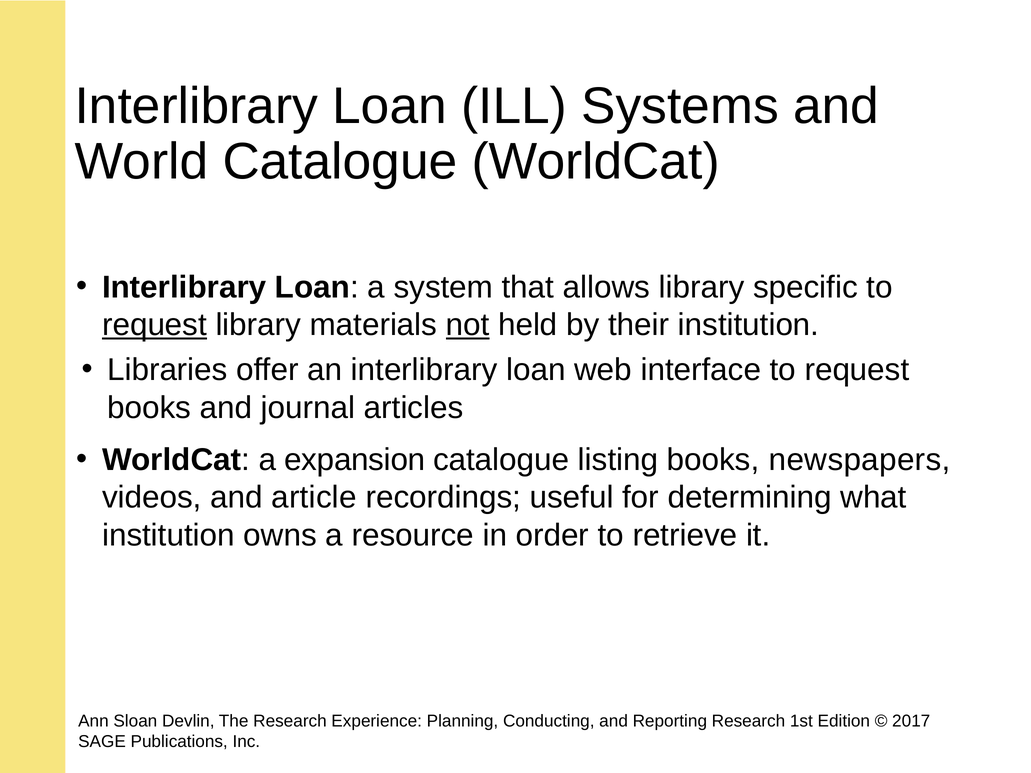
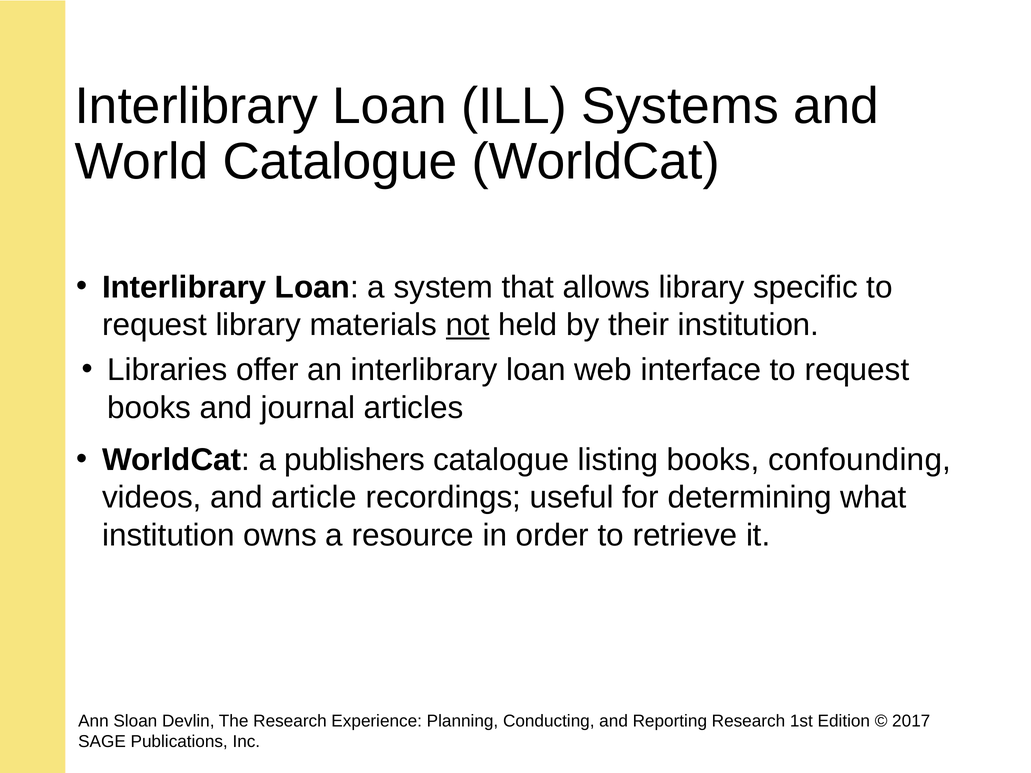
request at (155, 325) underline: present -> none
expansion: expansion -> publishers
newspapers: newspapers -> confounding
